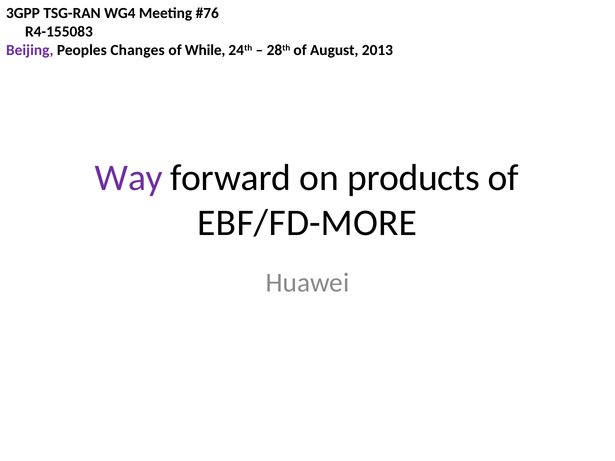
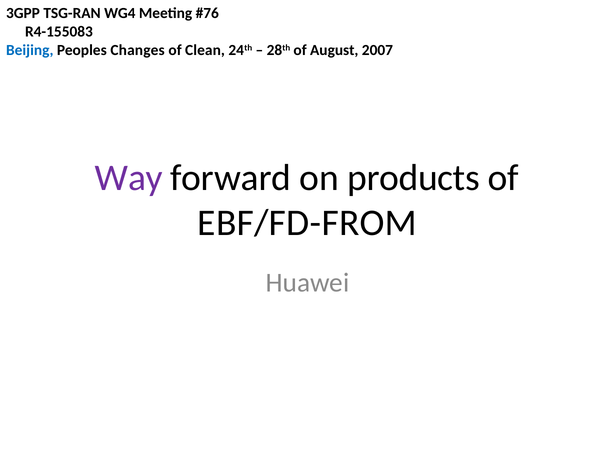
Beijing colour: purple -> blue
While: While -> Clean
2013: 2013 -> 2007
EBF/FD-MORE: EBF/FD-MORE -> EBF/FD-FROM
